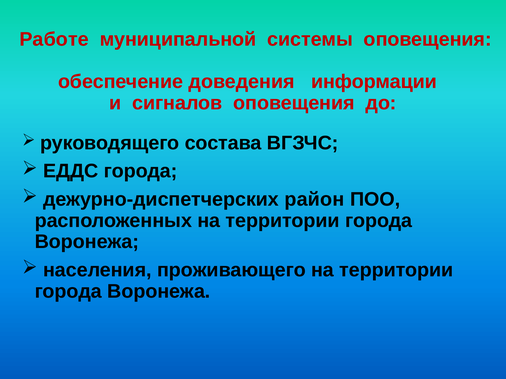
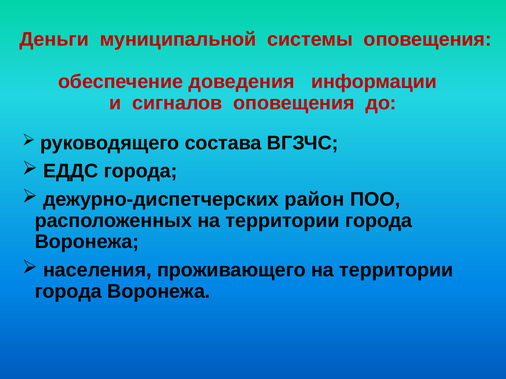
Работе: Работе -> Деньги
